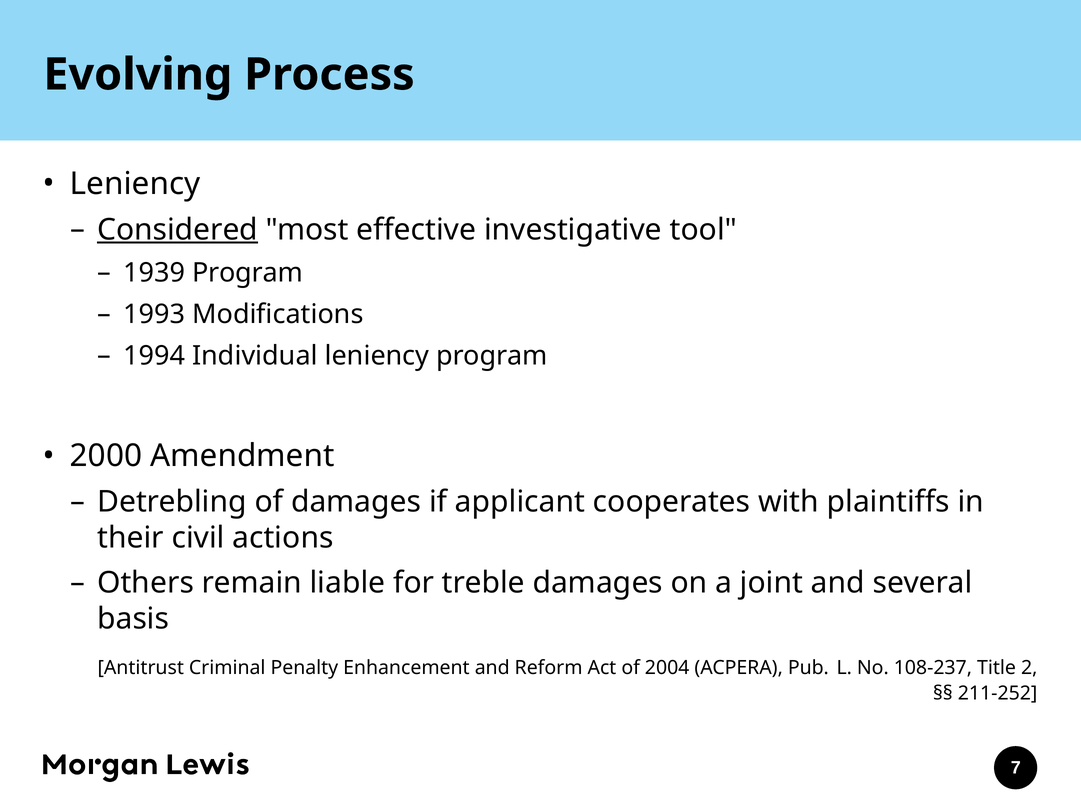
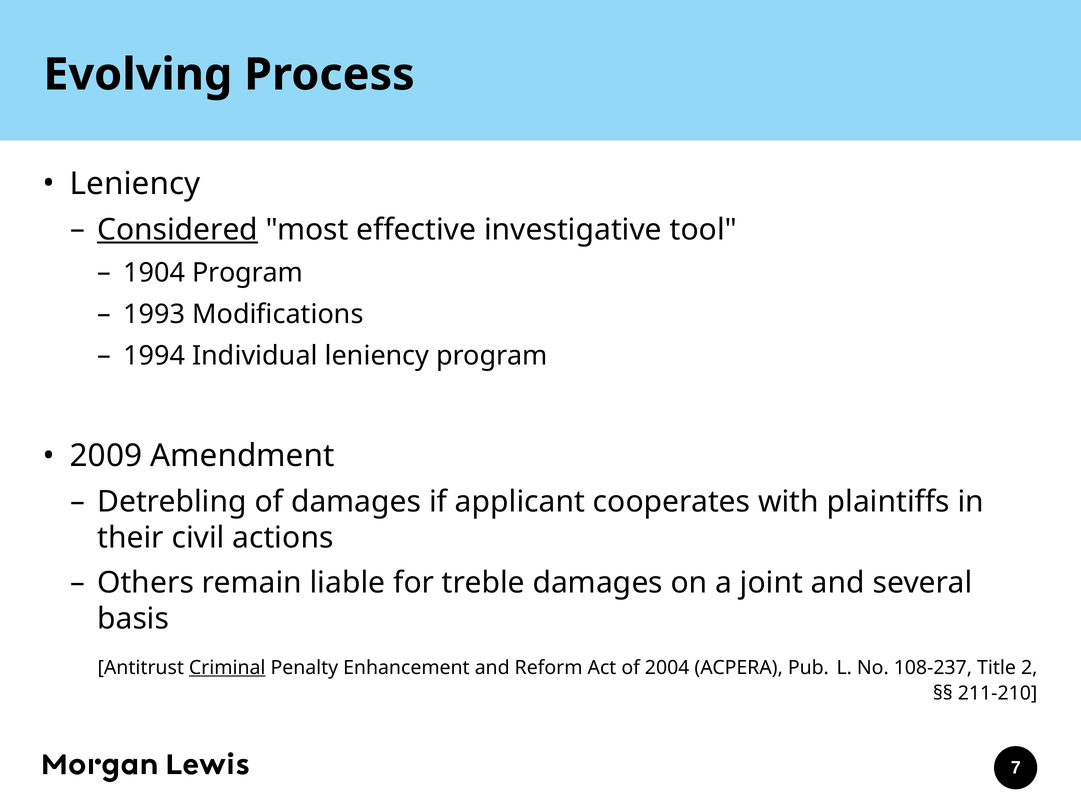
1939: 1939 -> 1904
2000: 2000 -> 2009
Criminal underline: none -> present
211-252: 211-252 -> 211-210
